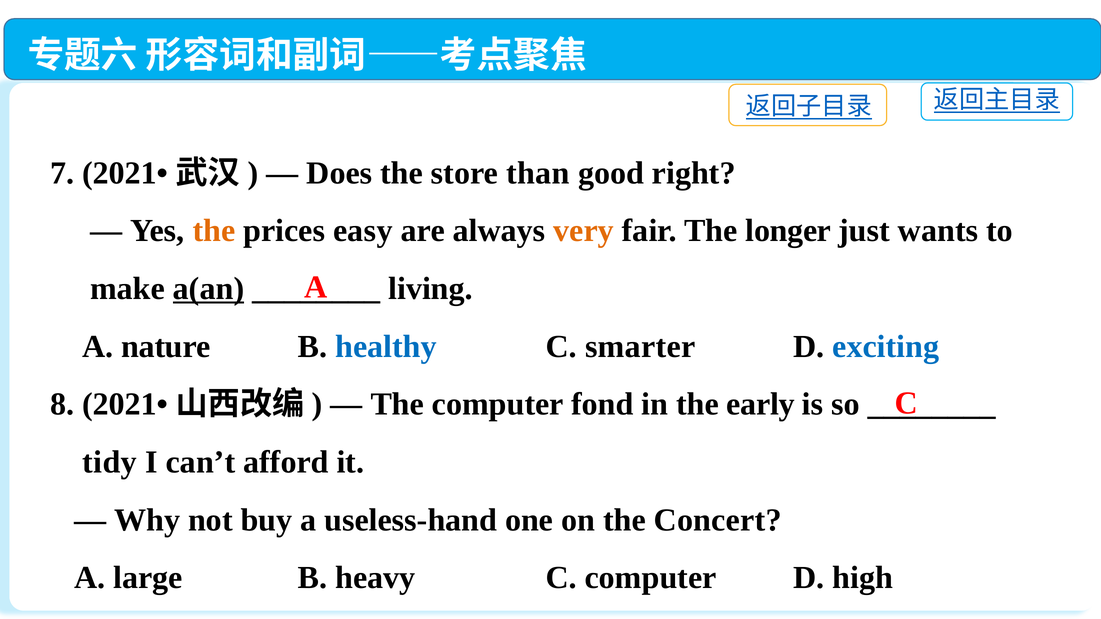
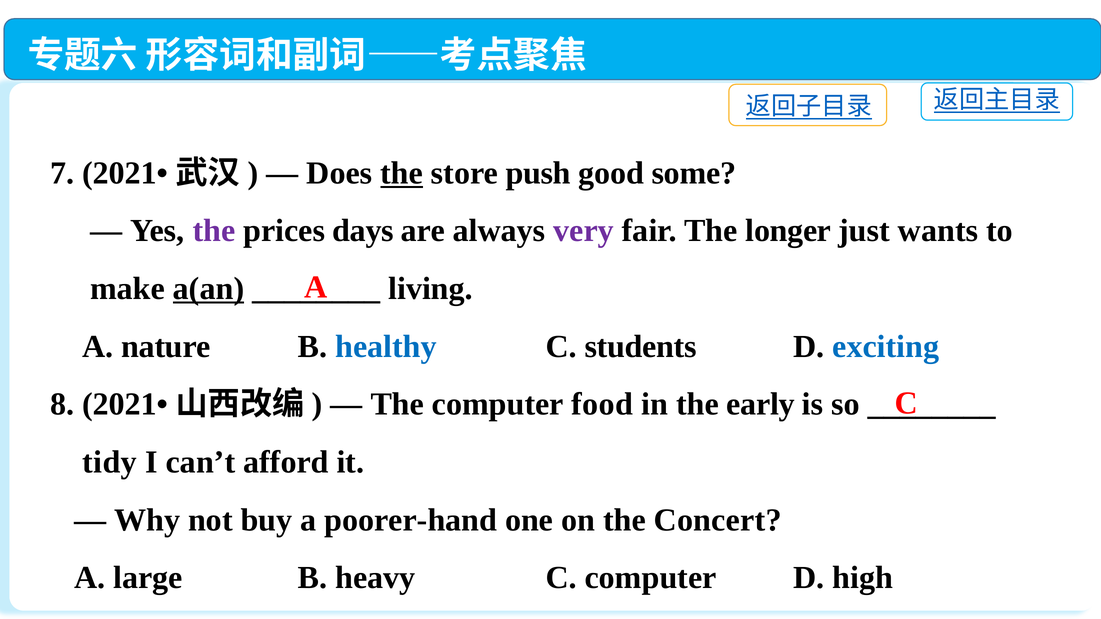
the at (402, 173) underline: none -> present
than: than -> push
right: right -> some
the at (214, 231) colour: orange -> purple
easy: easy -> days
very colour: orange -> purple
smarter: smarter -> students
fond: fond -> food
useless-hand: useless-hand -> poorer-hand
